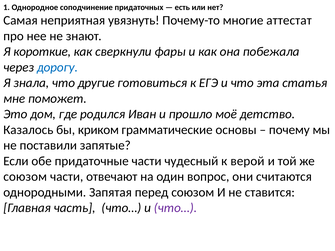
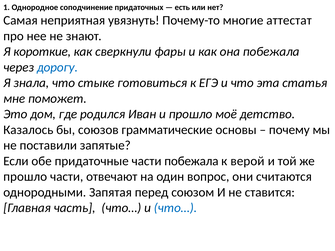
другие: другие -> стыке
криком: криком -> союзов
части чудесный: чудесный -> побежала
союзом at (25, 177): союзом -> прошло
что… at (175, 208) colour: purple -> blue
